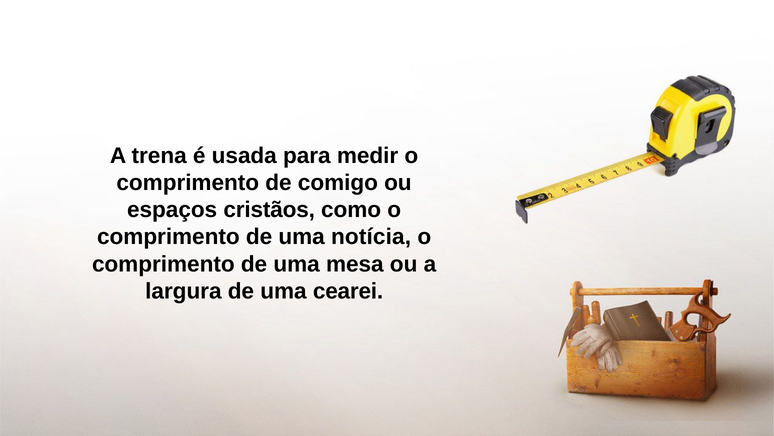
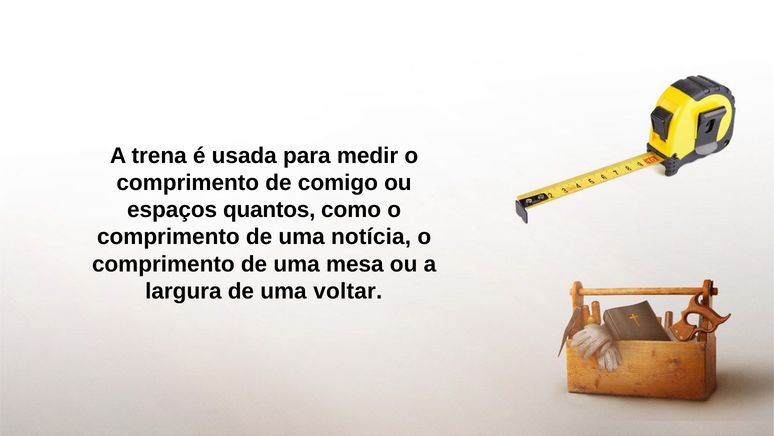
cristãos: cristãos -> quantos
cearei: cearei -> voltar
